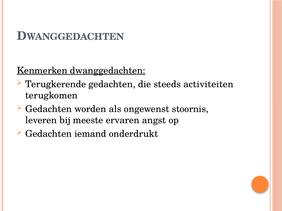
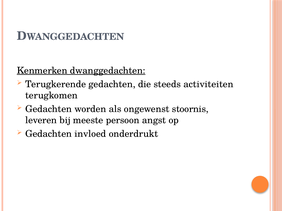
ervaren: ervaren -> persoon
iemand: iemand -> invloed
